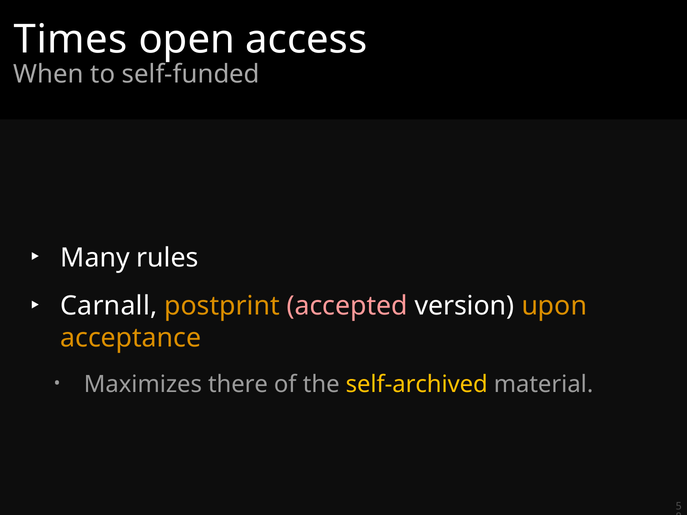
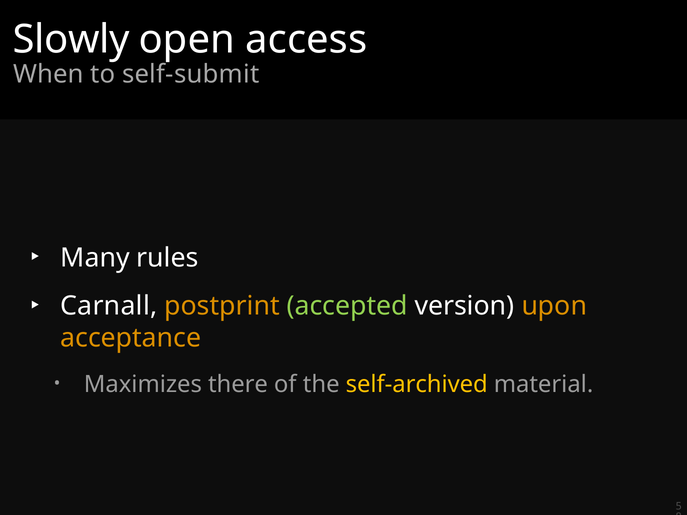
Times: Times -> Slowly
self-funded: self-funded -> self-submit
accepted colour: pink -> light green
